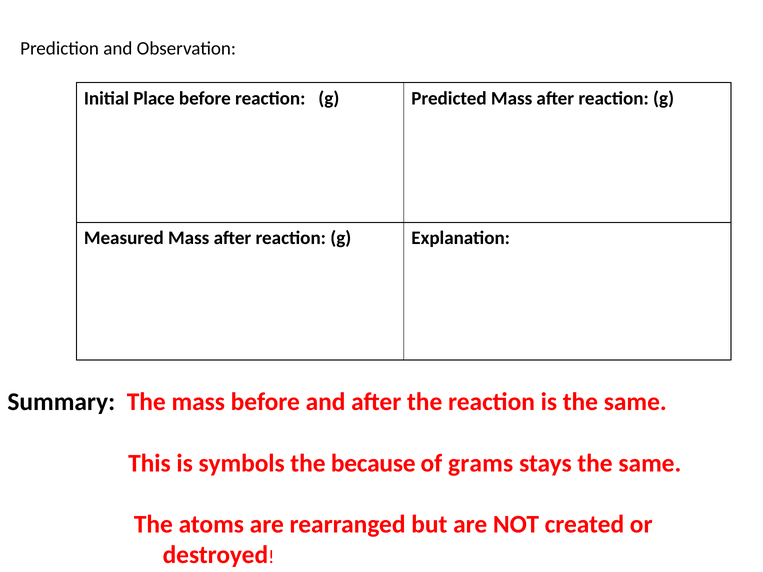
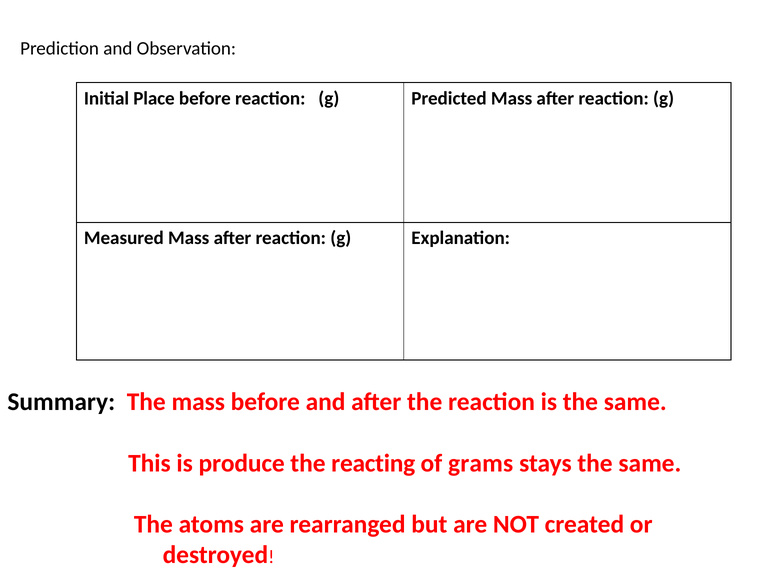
symbols: symbols -> produce
because: because -> reacting
